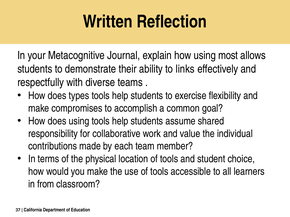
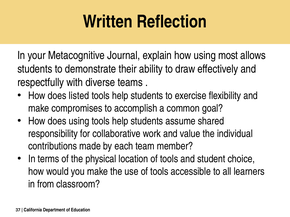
links: links -> draw
types: types -> listed
